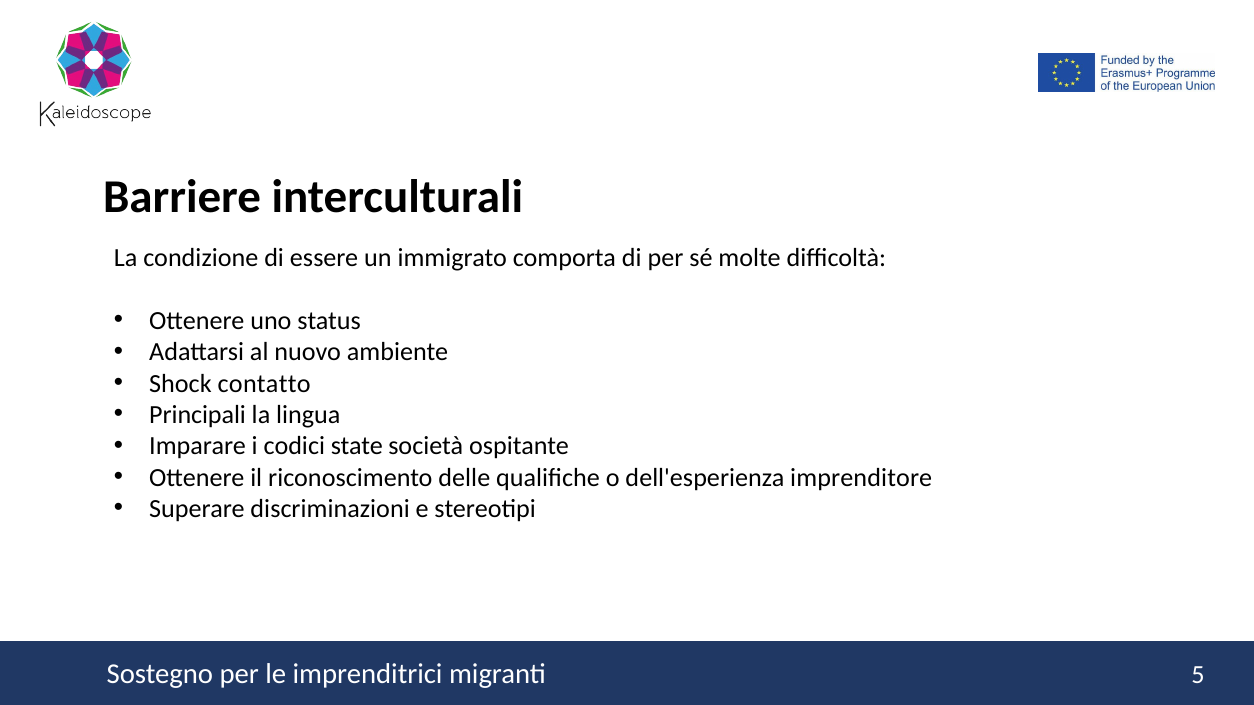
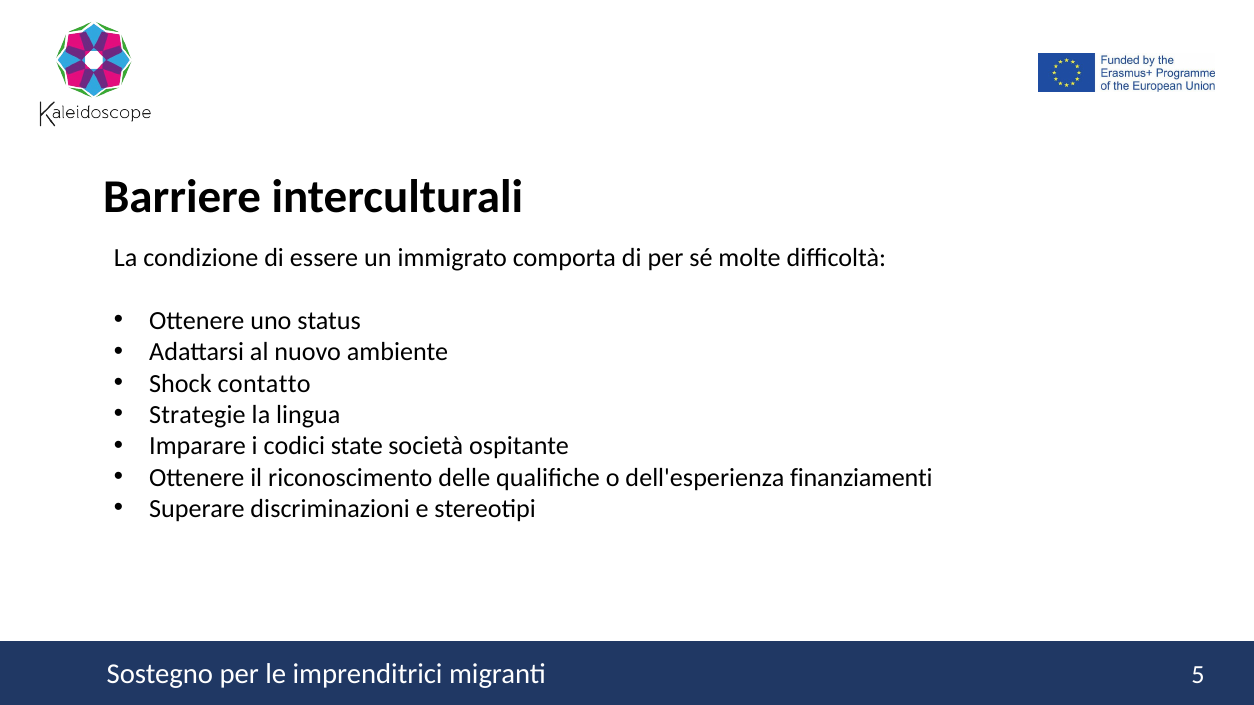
Principali: Principali -> Strategie
imprenditore: imprenditore -> finanziamenti
